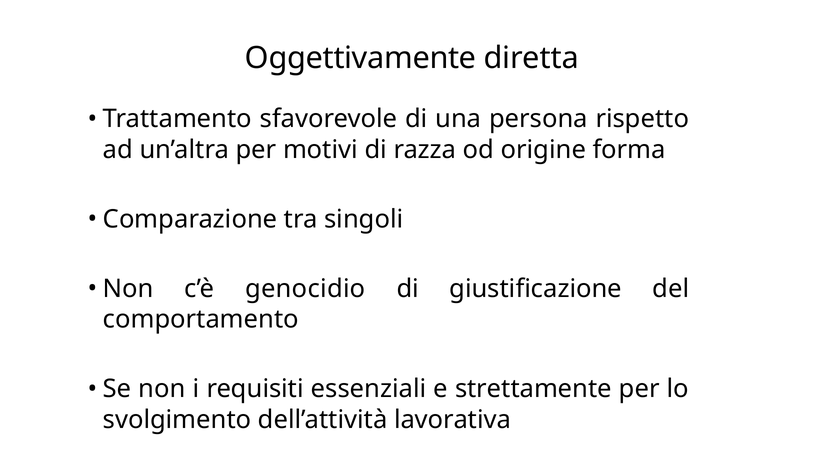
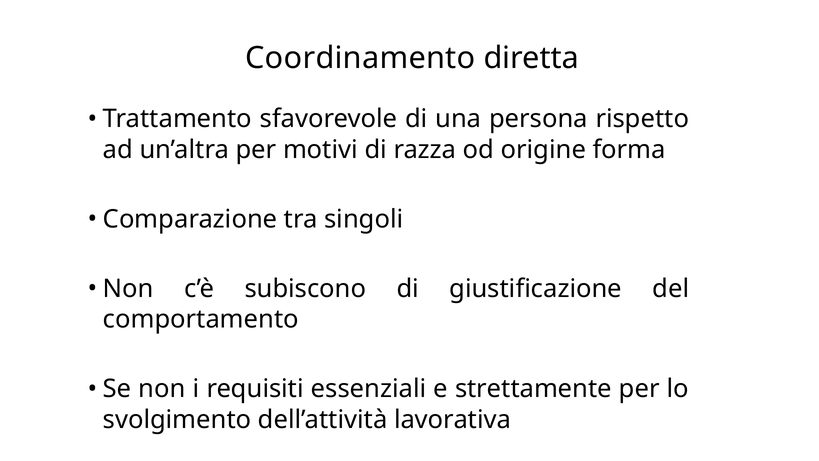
Oggettivamente: Oggettivamente -> Coordinamento
genocidio: genocidio -> subiscono
